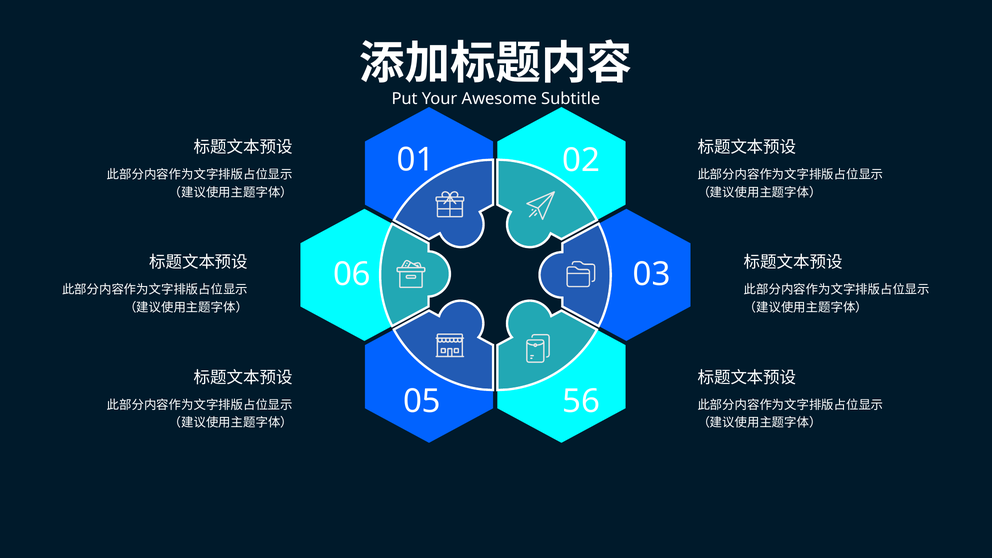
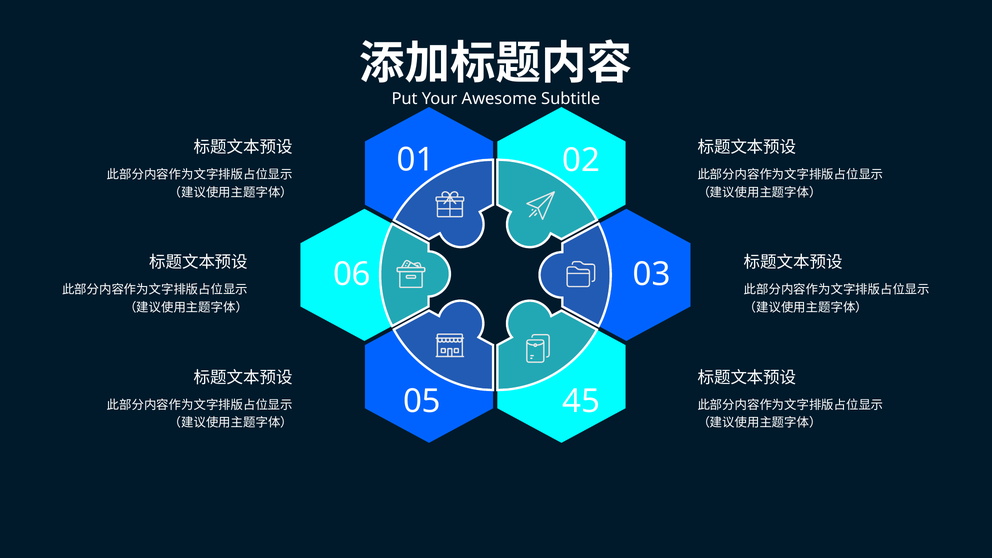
56: 56 -> 45
